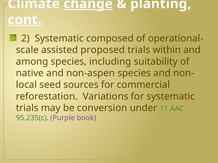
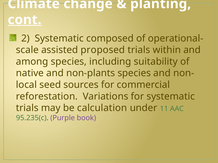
change underline: present -> none
non-aspen: non-aspen -> non-plants
conversion: conversion -> calculation
